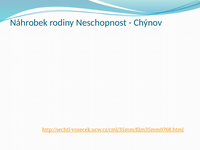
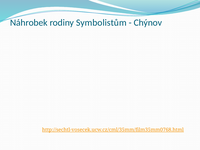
Neschopnost: Neschopnost -> Symbolistům
